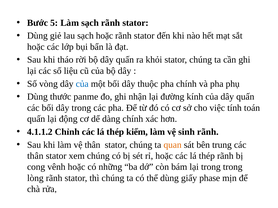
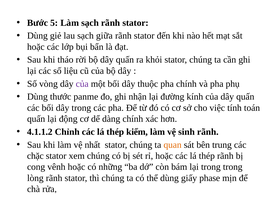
sạch hoặc: hoặc -> giữa
của at (82, 84) colour: blue -> purple
vệ thân: thân -> nhất
thân at (35, 156): thân -> chặc
